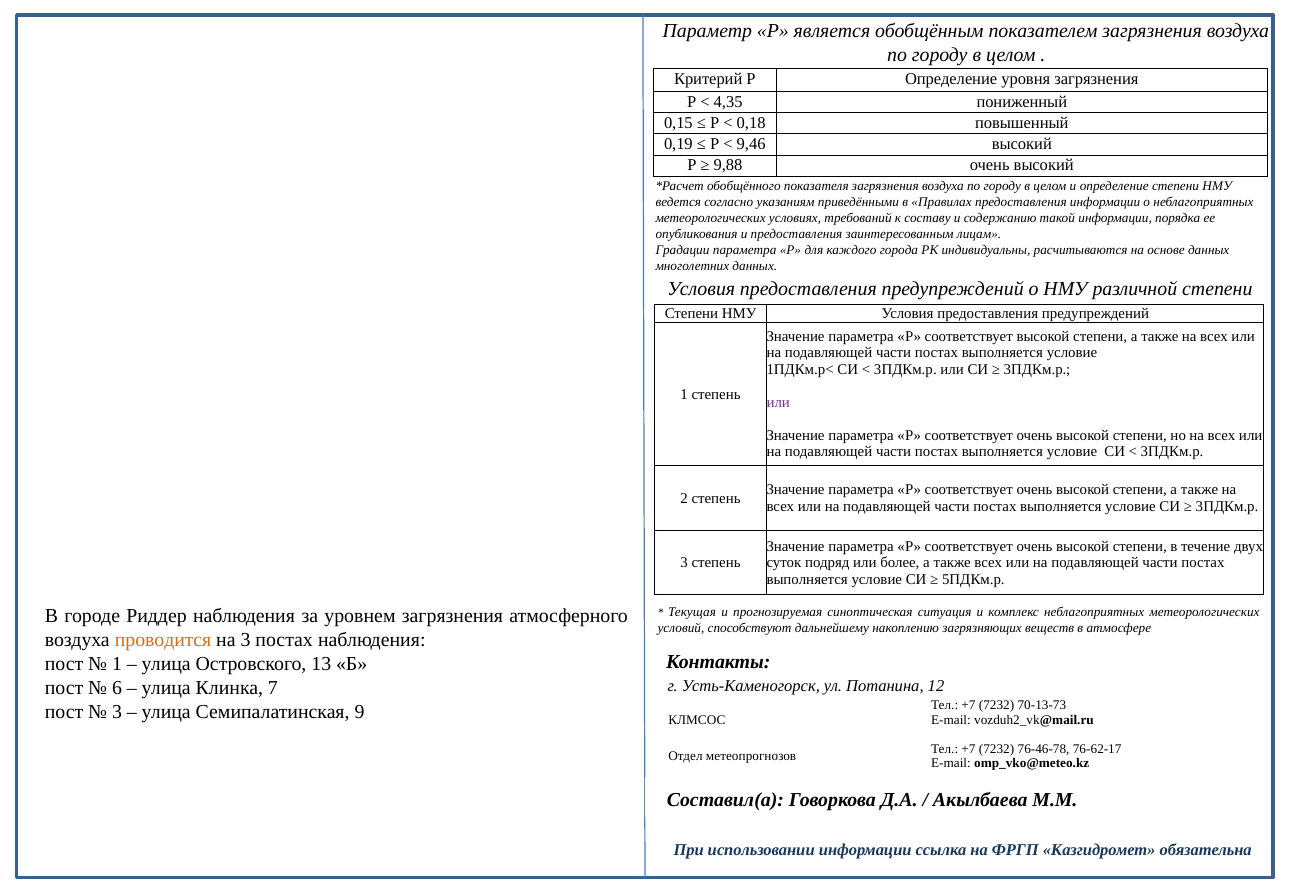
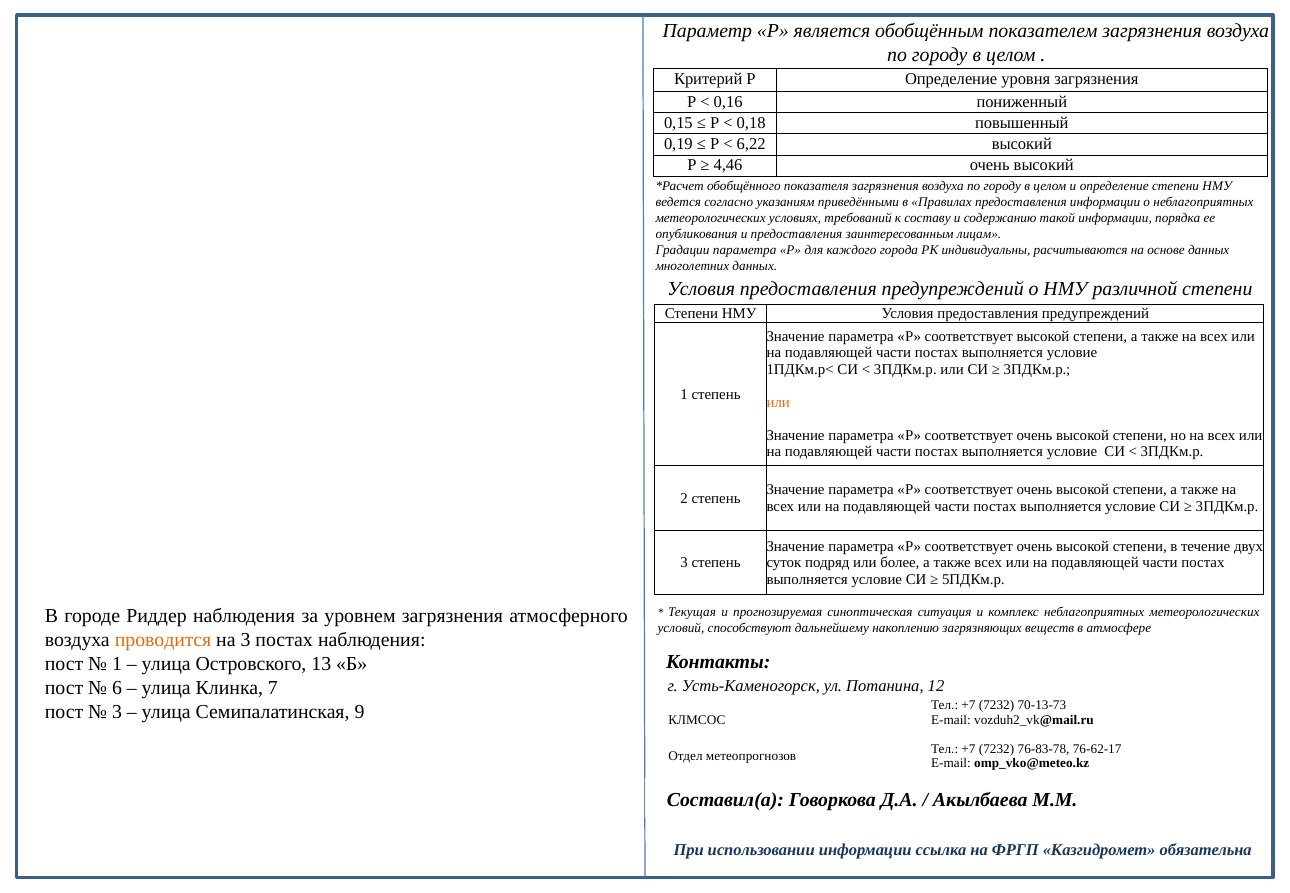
4,35: 4,35 -> 0,16
9,46: 9,46 -> 6,22
9,88: 9,88 -> 4,46
или at (778, 402) colour: purple -> orange
76-46-78: 76-46-78 -> 76-83-78
